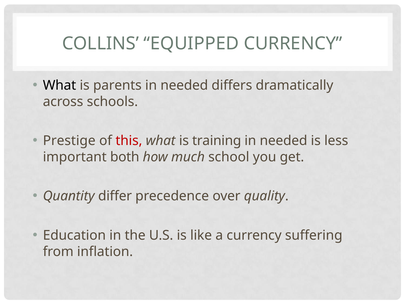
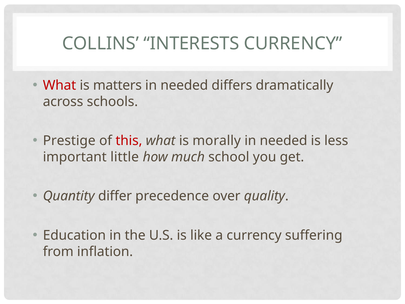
EQUIPPED: EQUIPPED -> INTERESTS
What at (60, 85) colour: black -> red
parents: parents -> matters
training: training -> morally
both: both -> little
